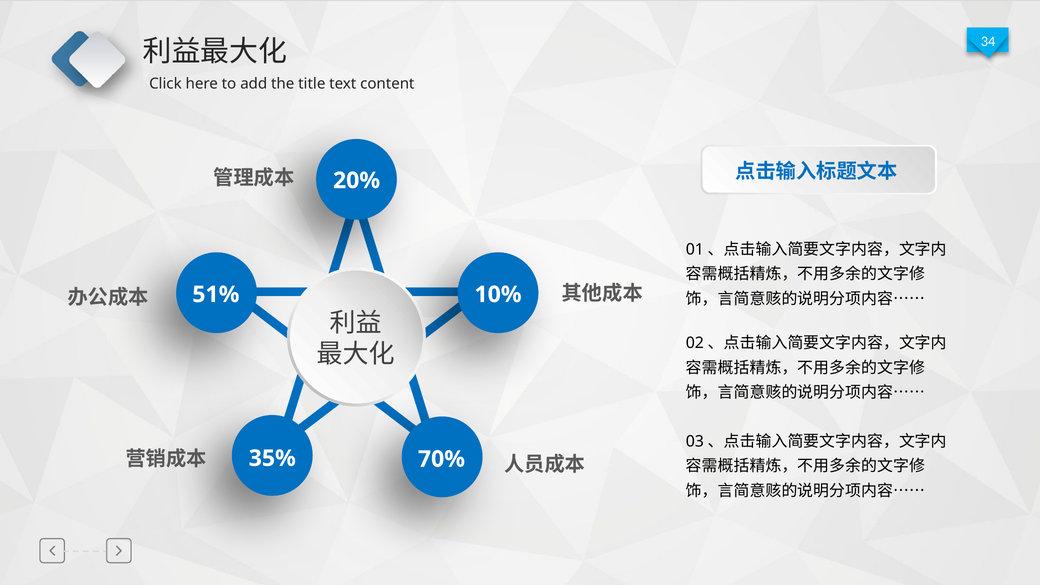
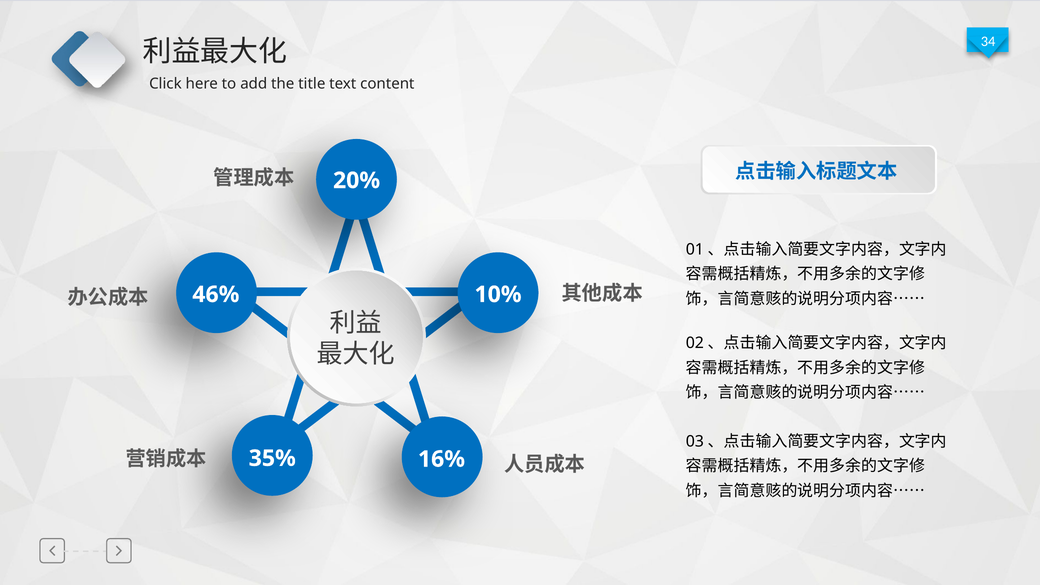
51%: 51% -> 46%
70%: 70% -> 16%
